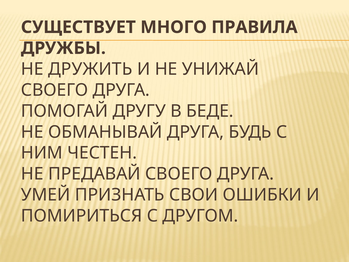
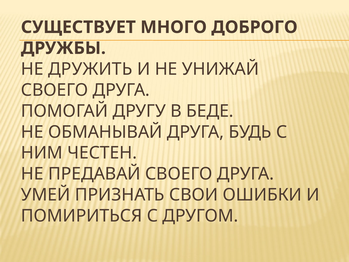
ПРАВИЛА: ПРАВИЛА -> ДОБРОГО
